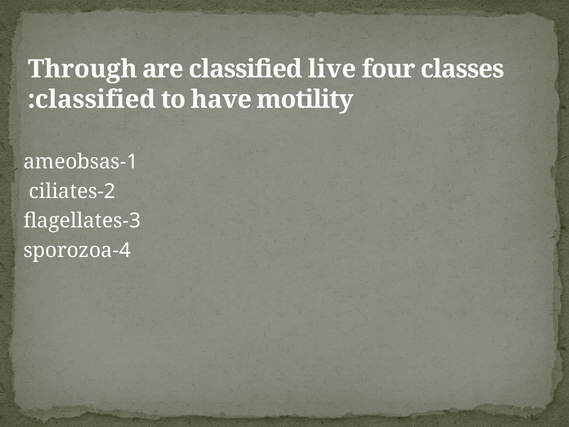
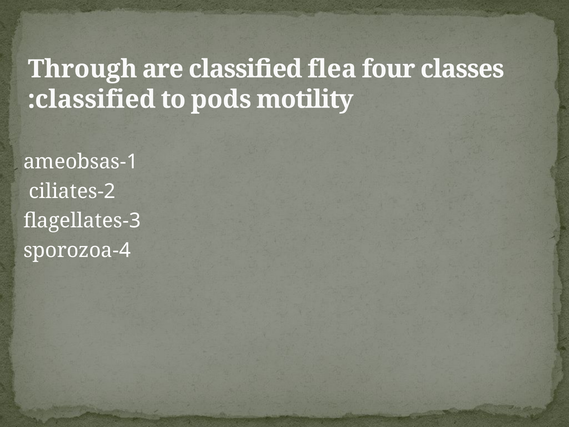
live: live -> flea
have: have -> pods
